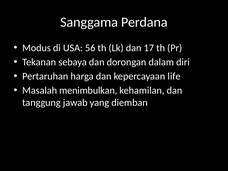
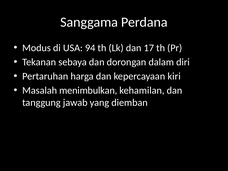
56: 56 -> 94
life: life -> kiri
